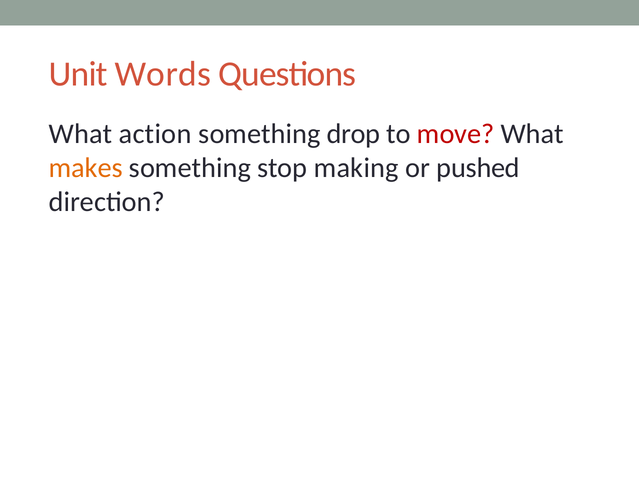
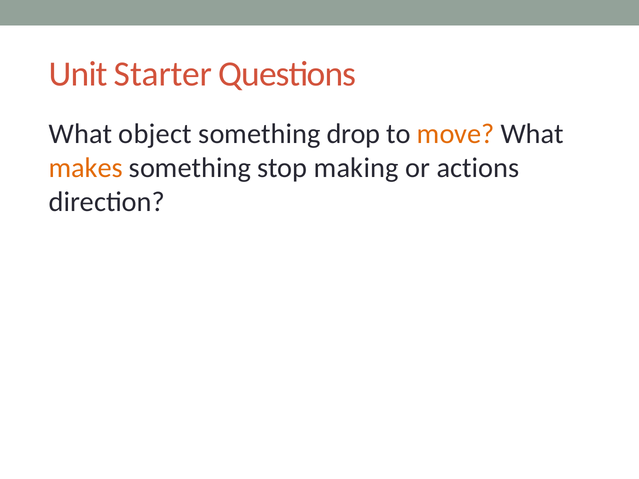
Words: Words -> Starter
action: action -> object
move colour: red -> orange
pushed: pushed -> actions
